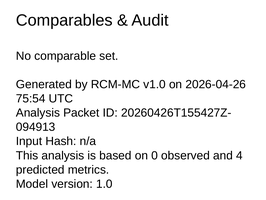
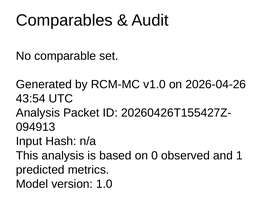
75:54: 75:54 -> 43:54
4: 4 -> 1
